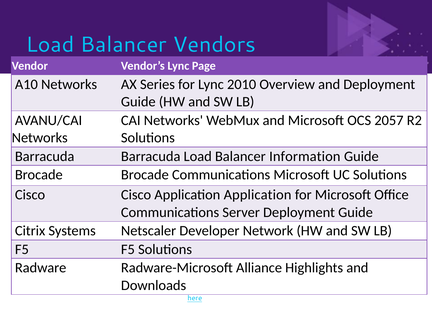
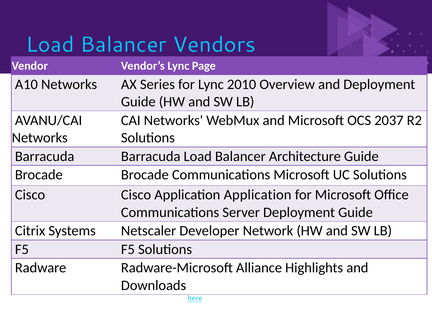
2057: 2057 -> 2037
Information: Information -> Architecture
